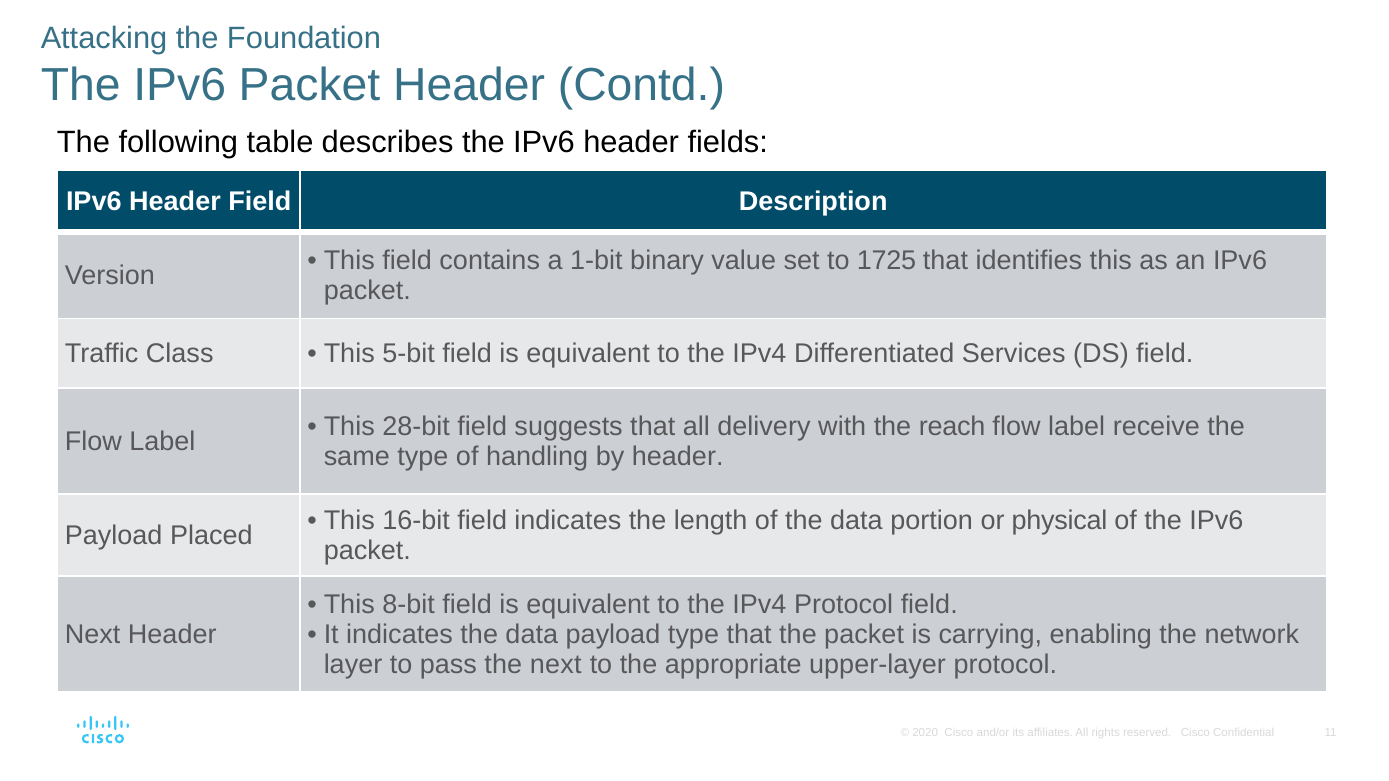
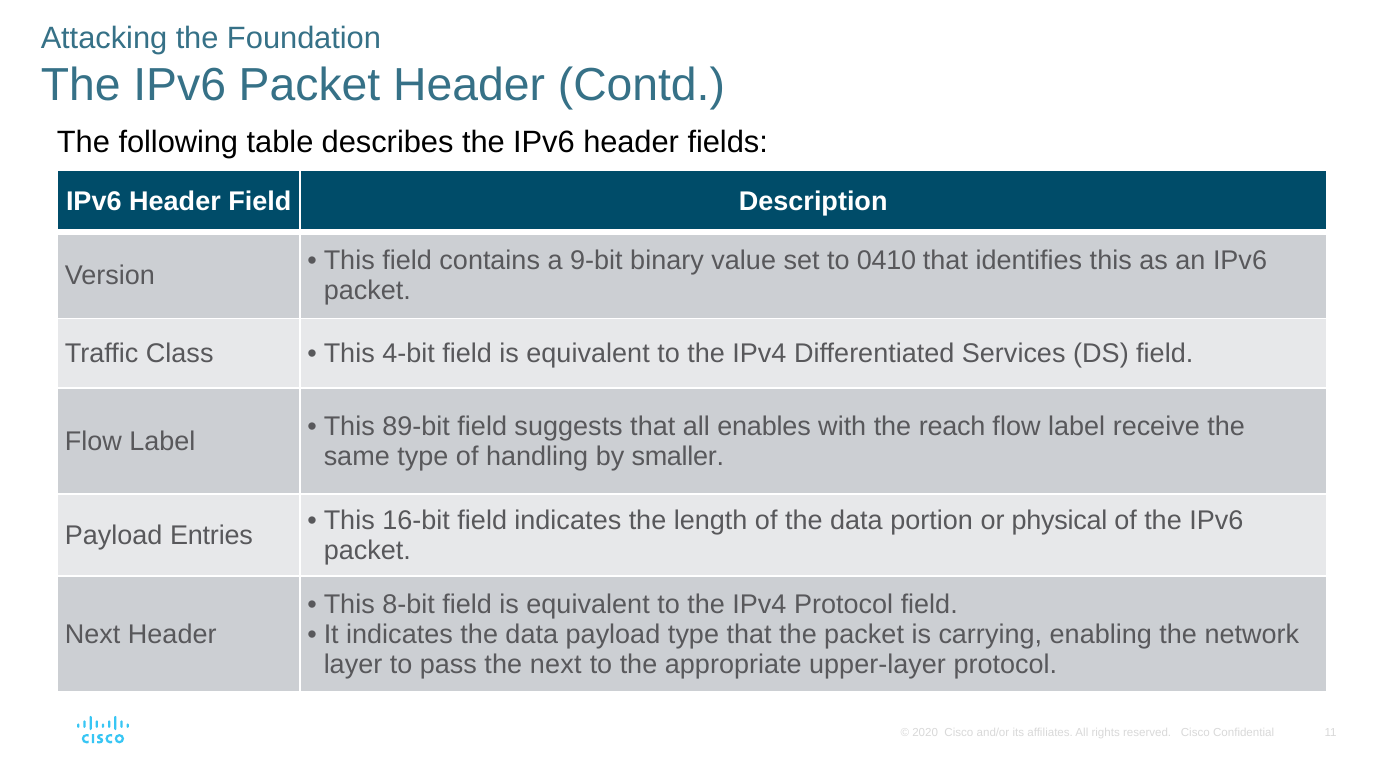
1-bit: 1-bit -> 9-bit
1725: 1725 -> 0410
5-bit: 5-bit -> 4-bit
28-bit: 28-bit -> 89-bit
delivery: delivery -> enables
by header: header -> smaller
Placed: Placed -> Entries
